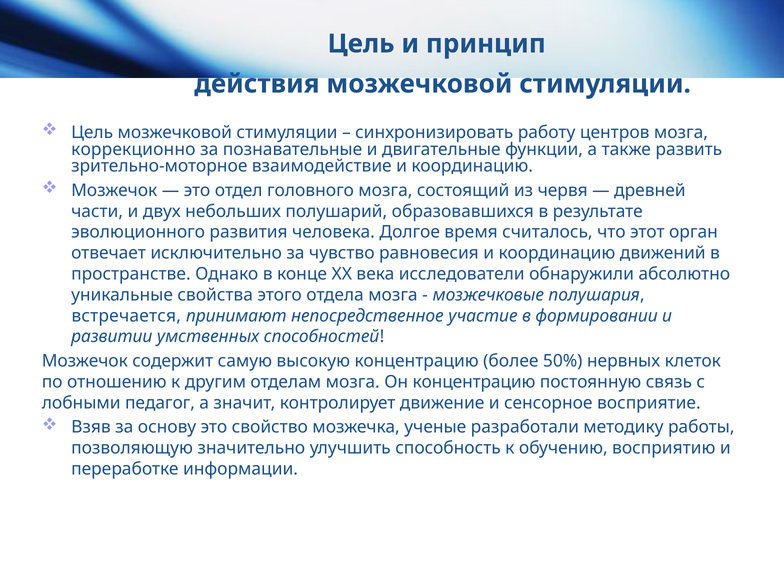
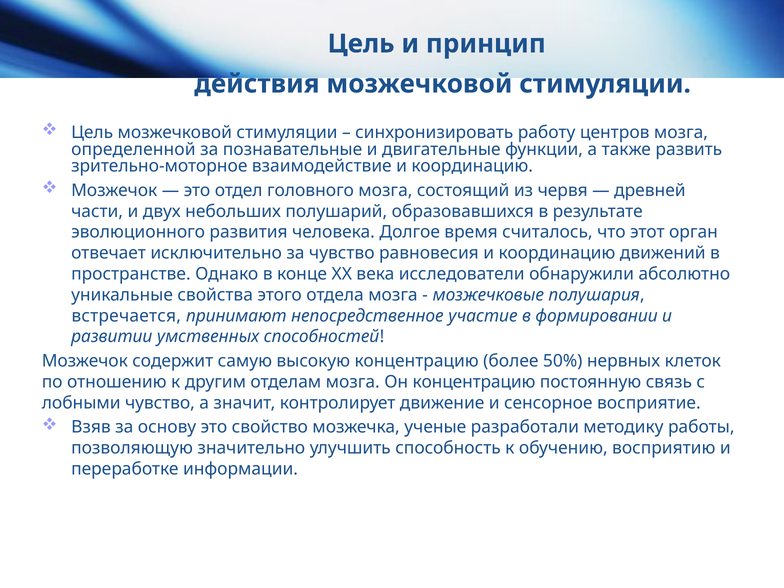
коррекционно: коррекционно -> определенной
лобными педагог: педагог -> чувство
